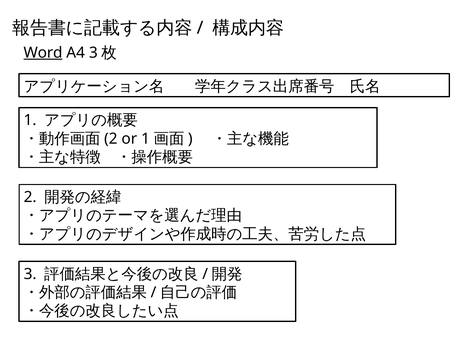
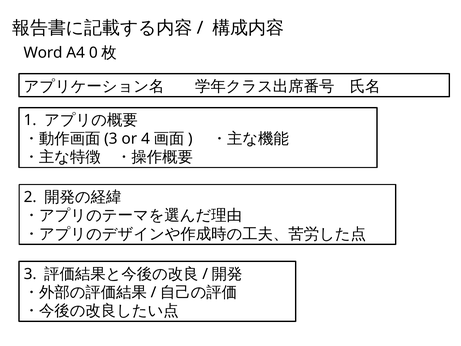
Word underline: present -> none
A4 3: 3 -> 0
2 at (111, 139): 2 -> 3
or 1: 1 -> 4
